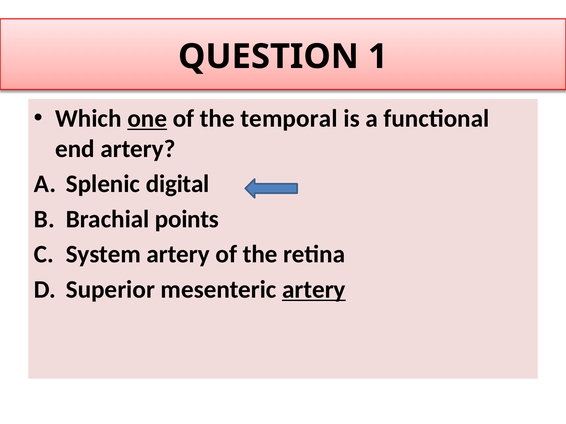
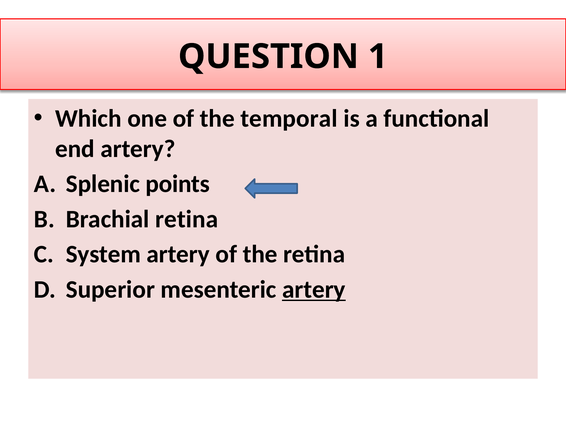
one underline: present -> none
digital: digital -> points
Brachial points: points -> retina
